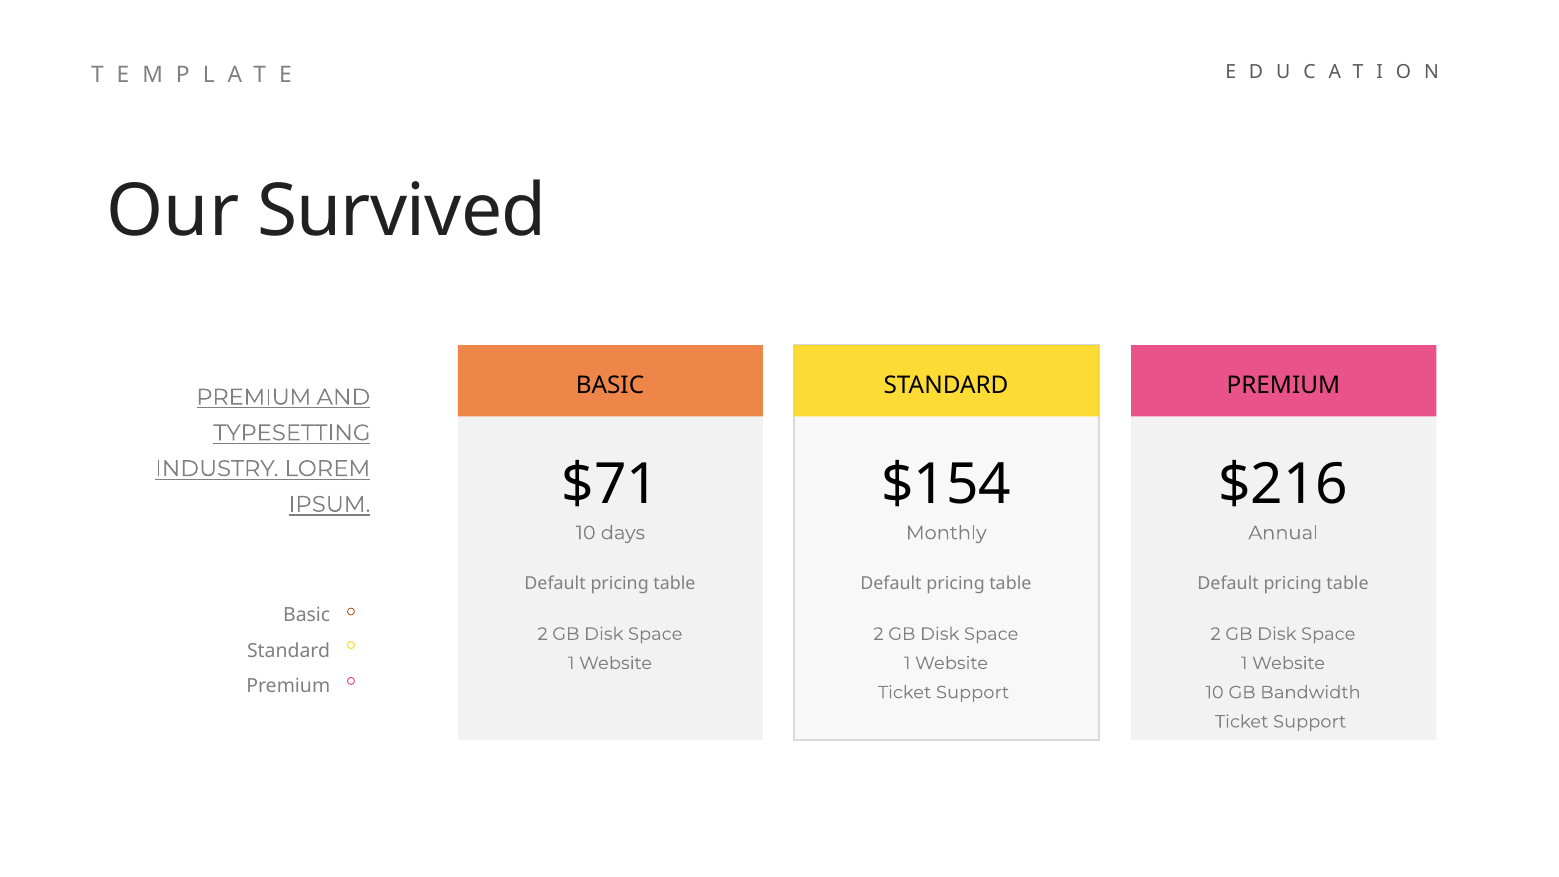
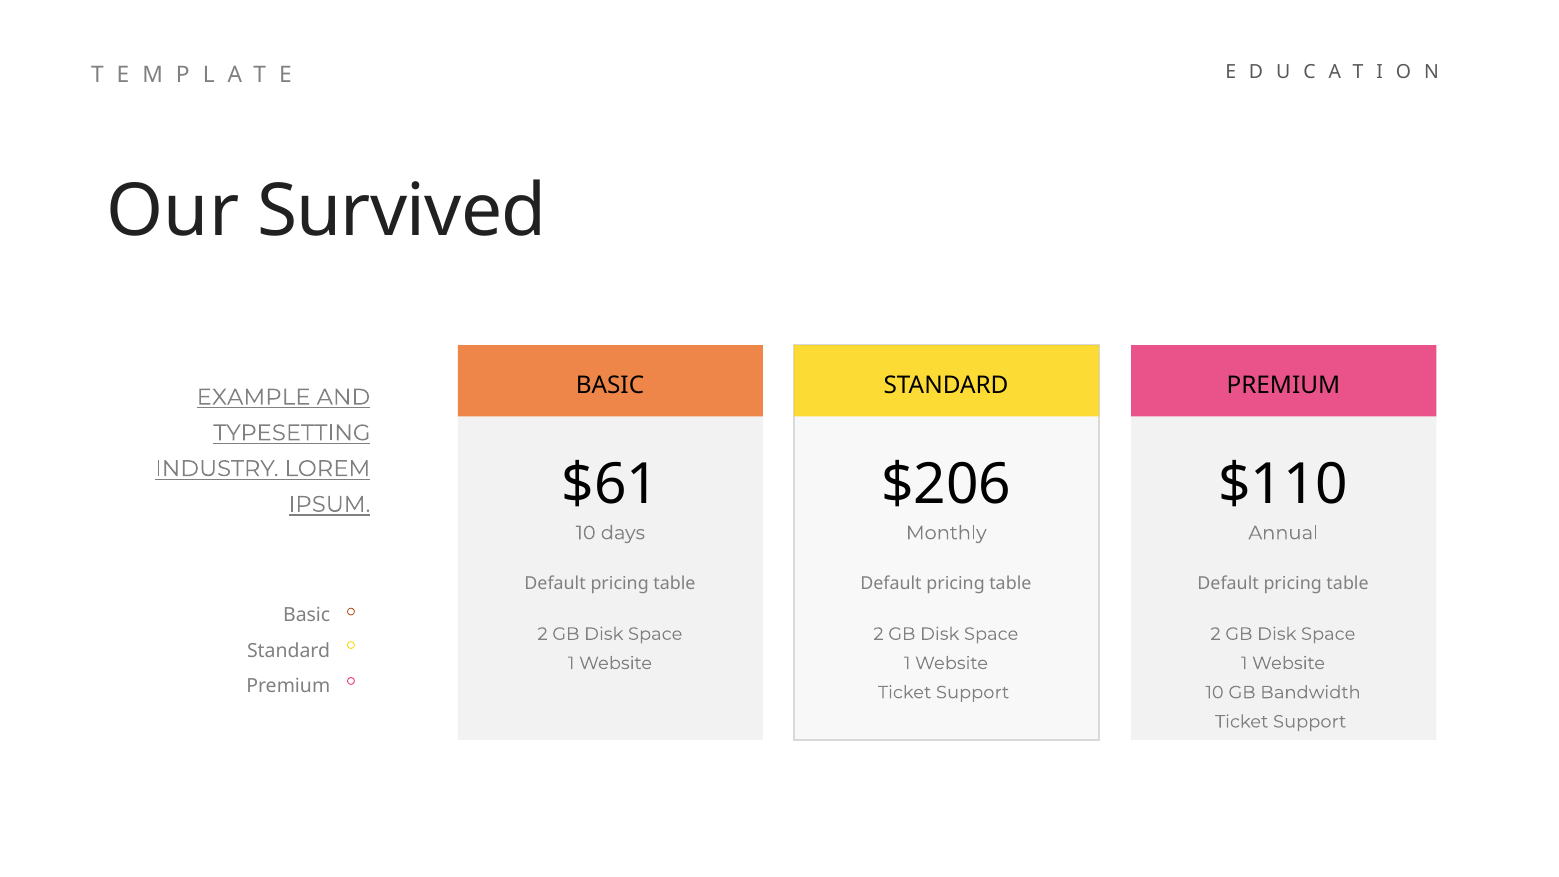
PREMIUM at (254, 397): PREMIUM -> EXAMPLE
$71: $71 -> $61
$154: $154 -> $206
$216: $216 -> $110
